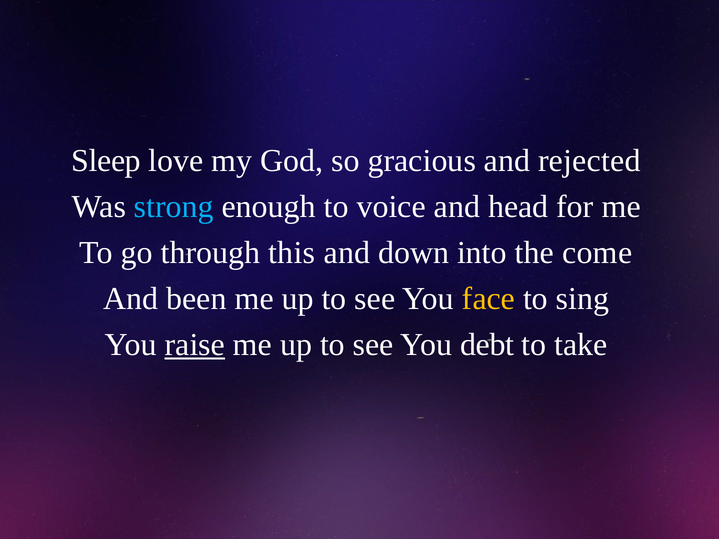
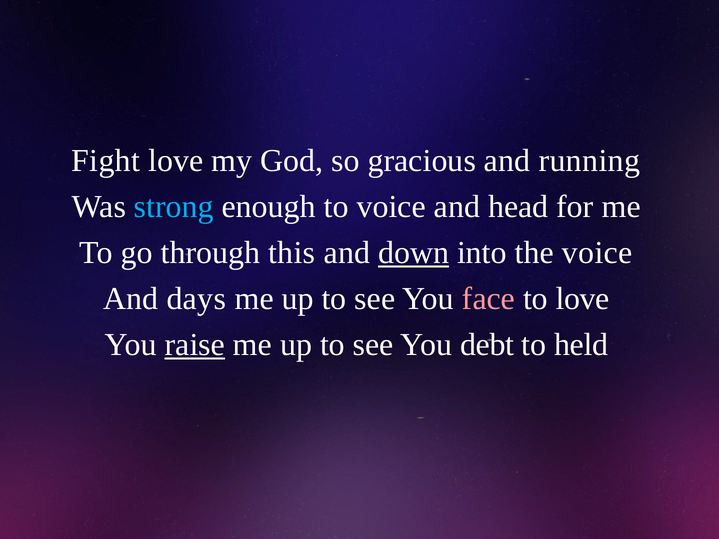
Sleep: Sleep -> Fight
rejected: rejected -> running
down underline: none -> present
the come: come -> voice
been: been -> days
face colour: yellow -> pink
to sing: sing -> love
take: take -> held
